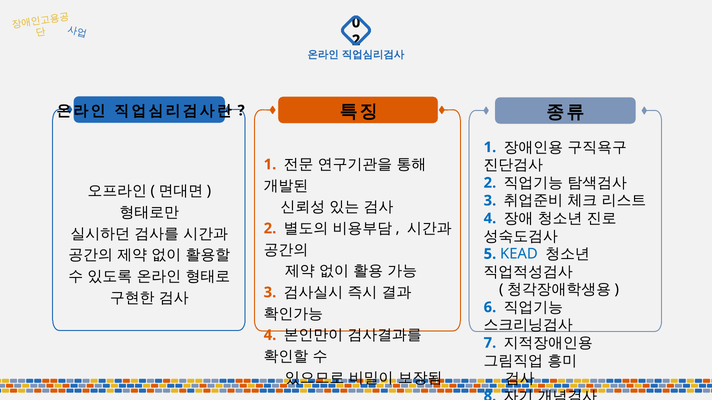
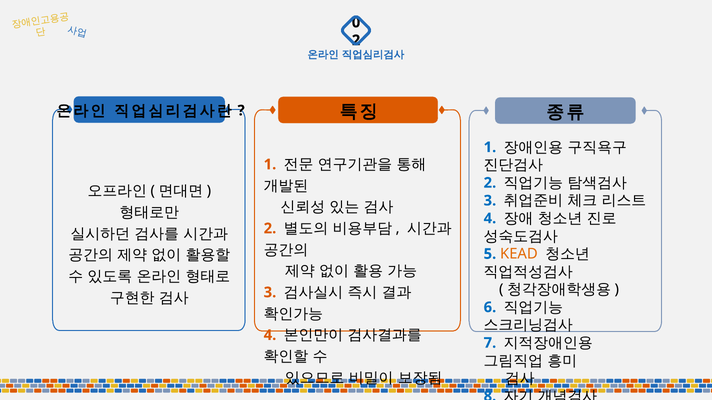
KEAD colour: blue -> orange
